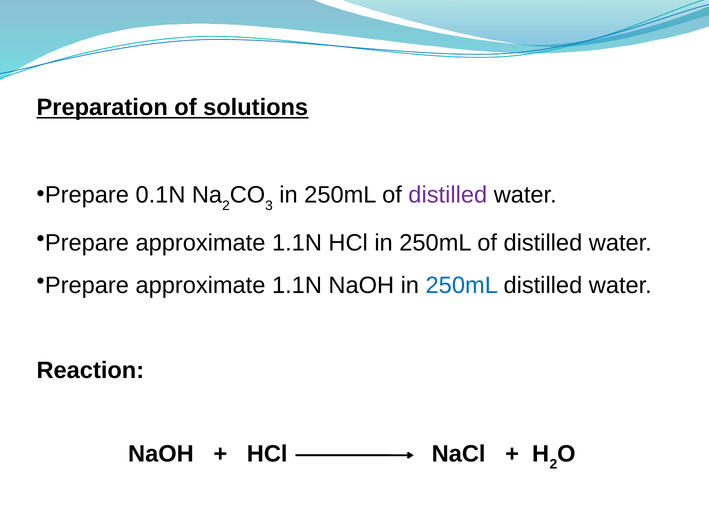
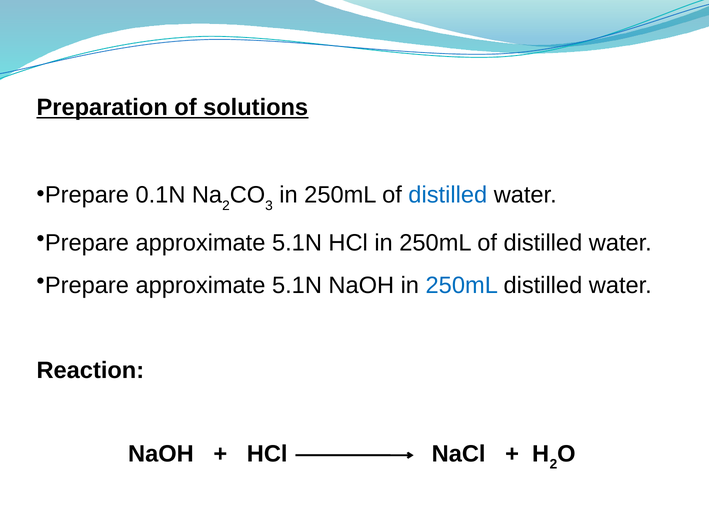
distilled at (448, 195) colour: purple -> blue
1.1N at (297, 243): 1.1N -> 5.1N
1.1N at (297, 285): 1.1N -> 5.1N
